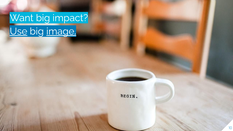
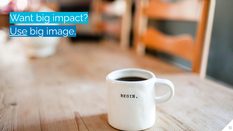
image underline: present -> none
